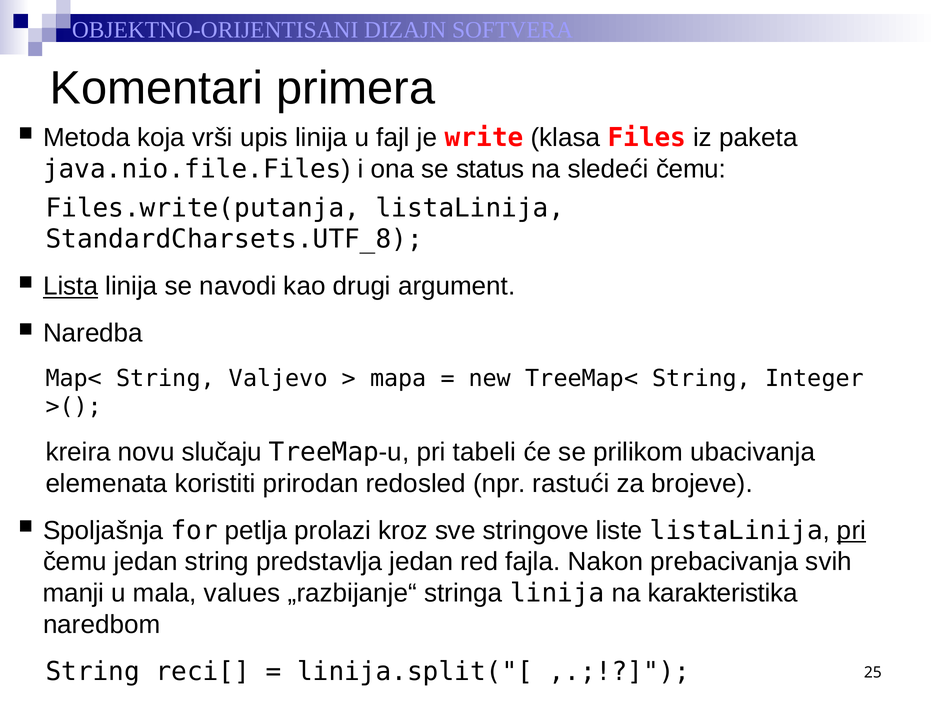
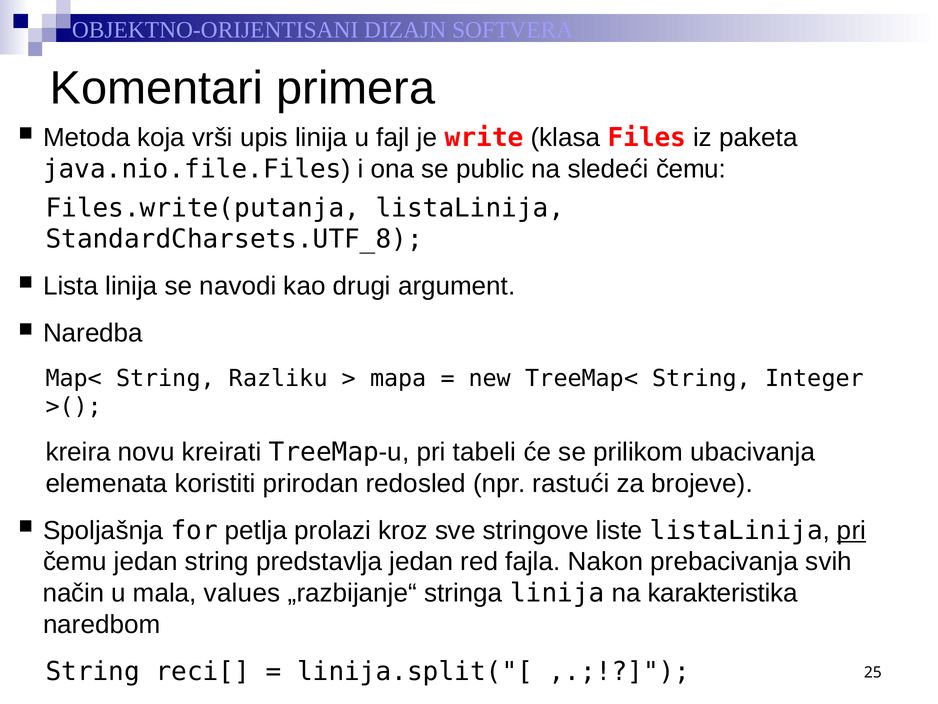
status: status -> public
Lista underline: present -> none
Valjevo: Valjevo -> Razliku
slučaju: slučaju -> kreirati
manji: manji -> način
